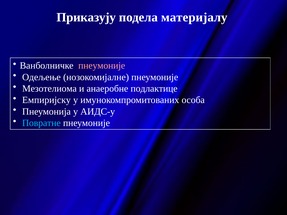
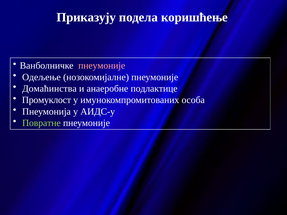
материјалу: материјалу -> коришћење
Мезотелиома: Мезотелиома -> Домаћинства
Емпиријску: Емпиријску -> Промуклост
Повратне colour: light blue -> light green
